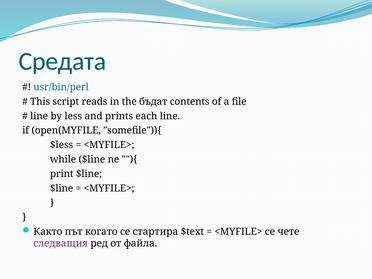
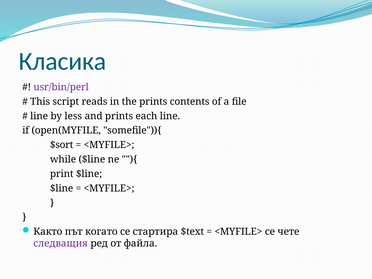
Средата: Средата -> Класика
usr/bin/perl colour: blue -> purple
the бъдат: бъдат -> prints
$less: $less -> $sort
